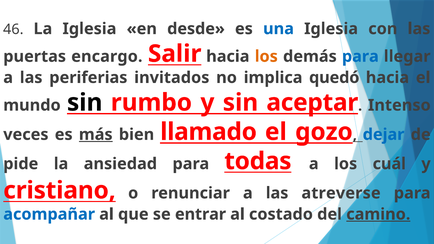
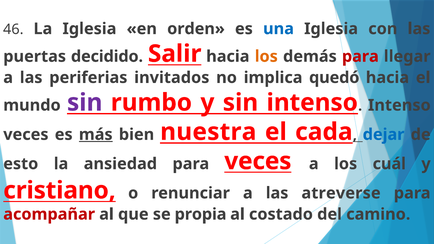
desde: desde -> orden
encargo: encargo -> decidido
para at (360, 56) colour: blue -> red
sin at (85, 103) colour: black -> purple
sin aceptar: aceptar -> intenso
llamado: llamado -> nuestra
gozo: gozo -> cada
pide: pide -> esto
para todas: todas -> veces
acompañar colour: blue -> red
entrar: entrar -> propia
camino underline: present -> none
